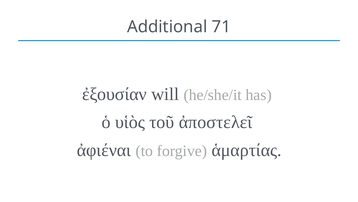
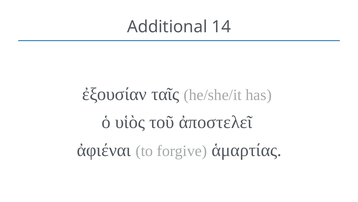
71: 71 -> 14
will: will -> ταῖς
